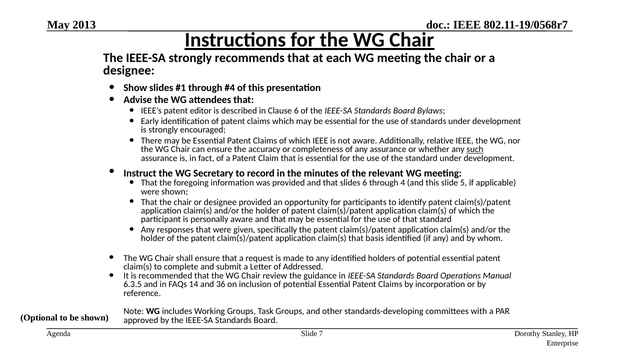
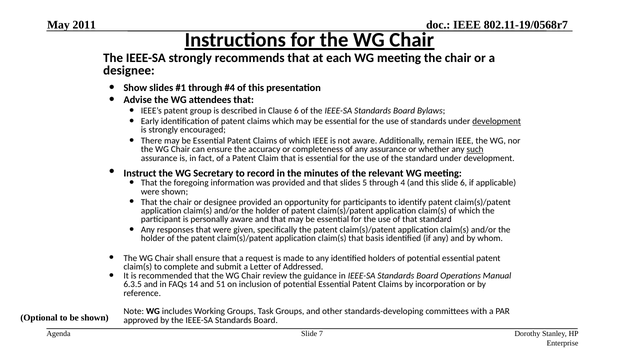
2013: 2013 -> 2011
editor: editor -> group
development at (497, 121) underline: none -> present
relative: relative -> remain
slides 6: 6 -> 5
slide 5: 5 -> 6
36: 36 -> 51
